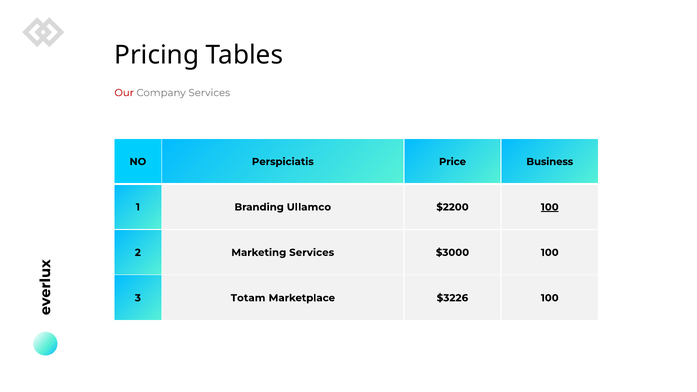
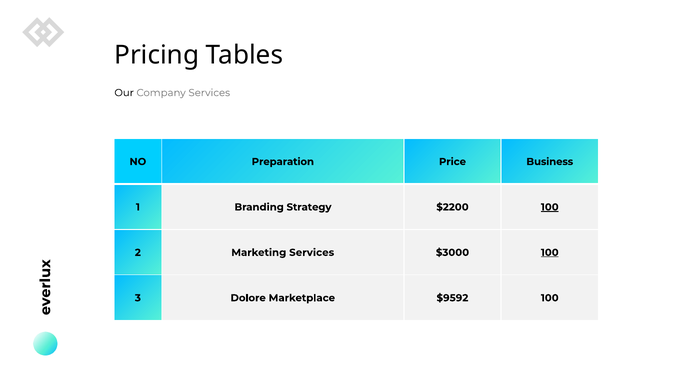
Our colour: red -> black
Perspiciatis: Perspiciatis -> Preparation
Ullamco: Ullamco -> Strategy
100 at (550, 253) underline: none -> present
Totam: Totam -> Dolore
$3226: $3226 -> $9592
